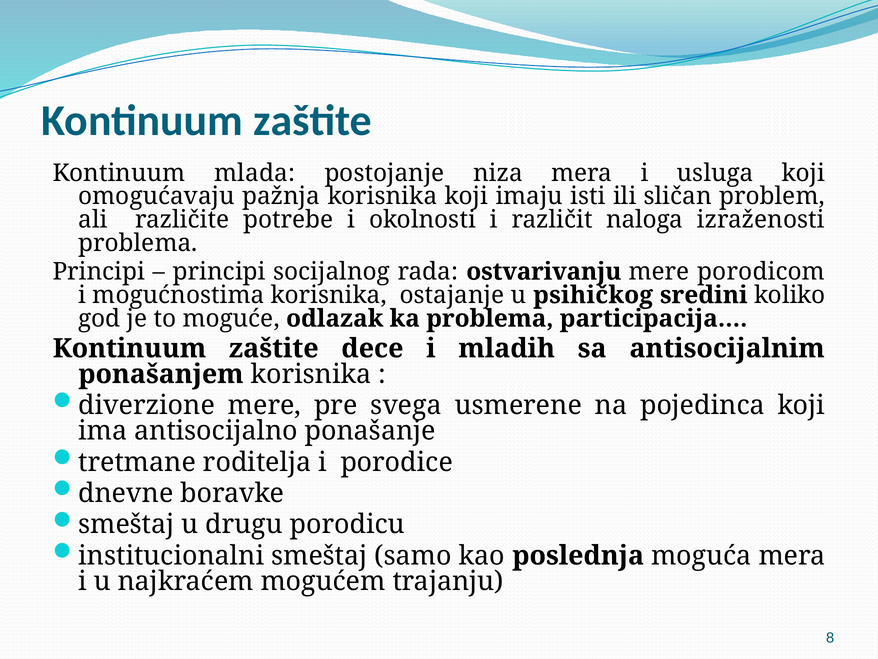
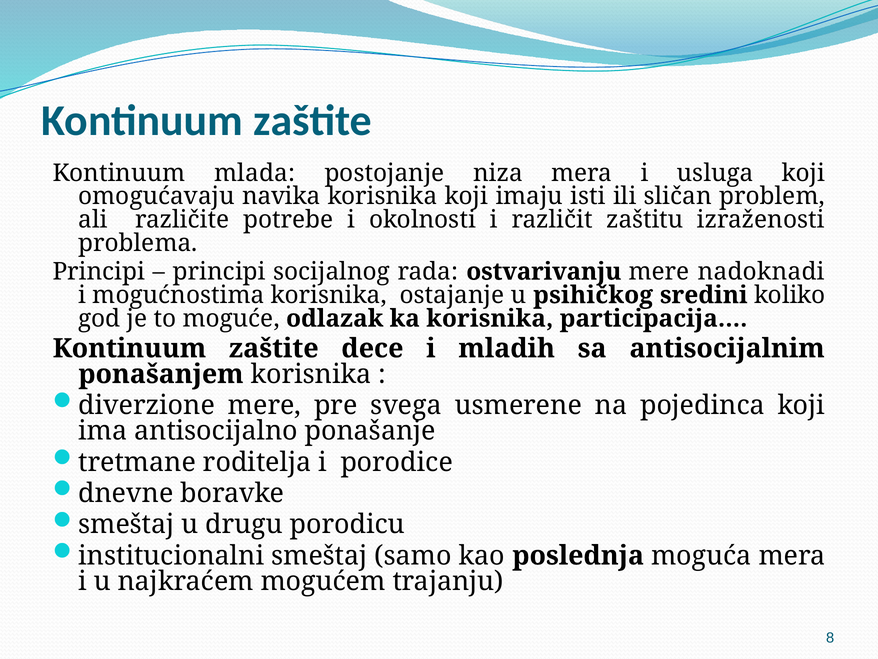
pažnja: pažnja -> navika
naloga: naloga -> zaštitu
porodicom: porodicom -> nadoknadi
ka problema: problema -> korisnika
